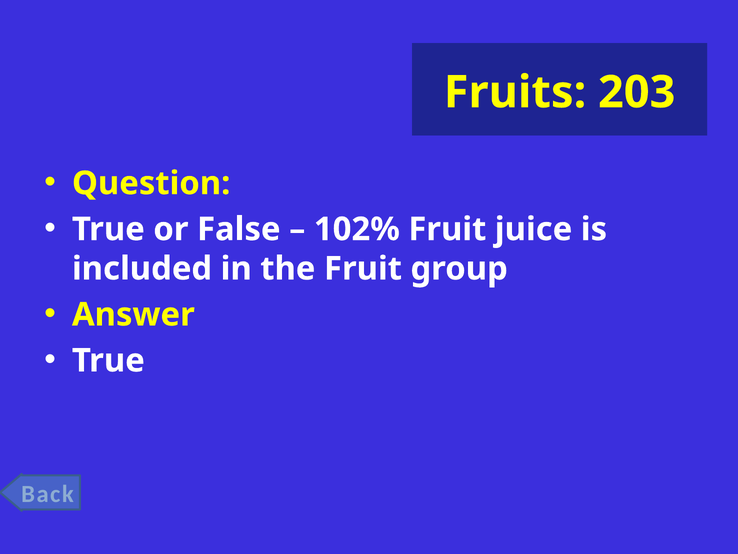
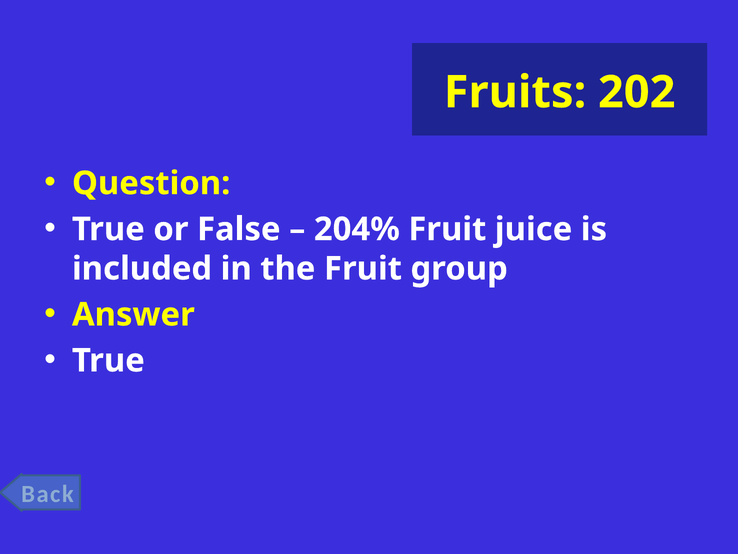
203: 203 -> 202
102%: 102% -> 204%
